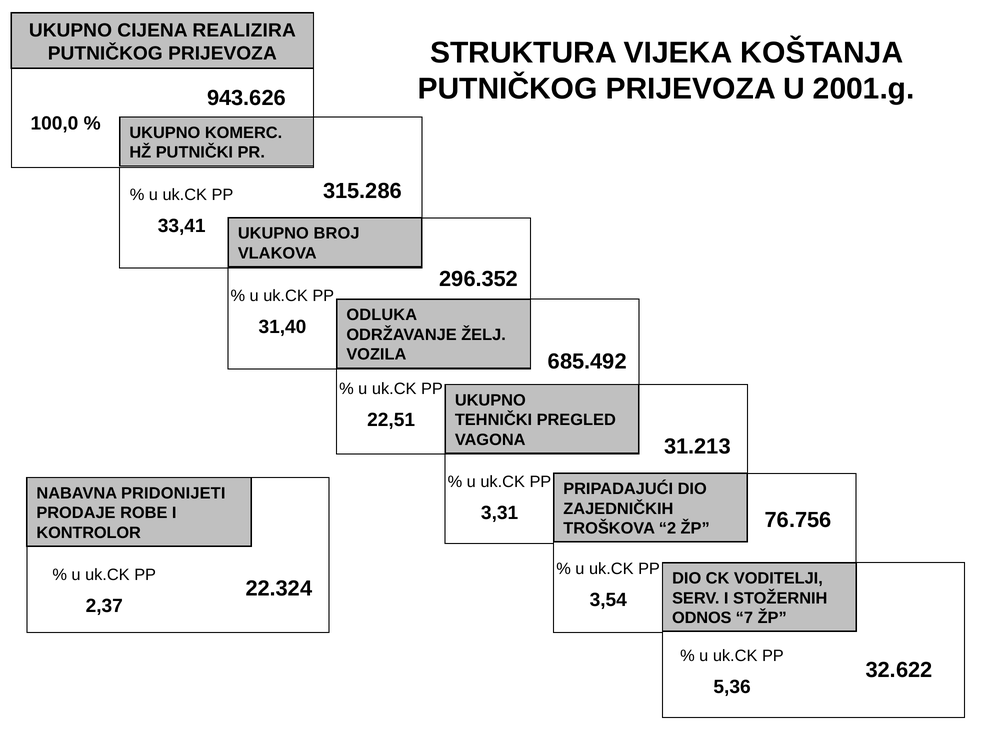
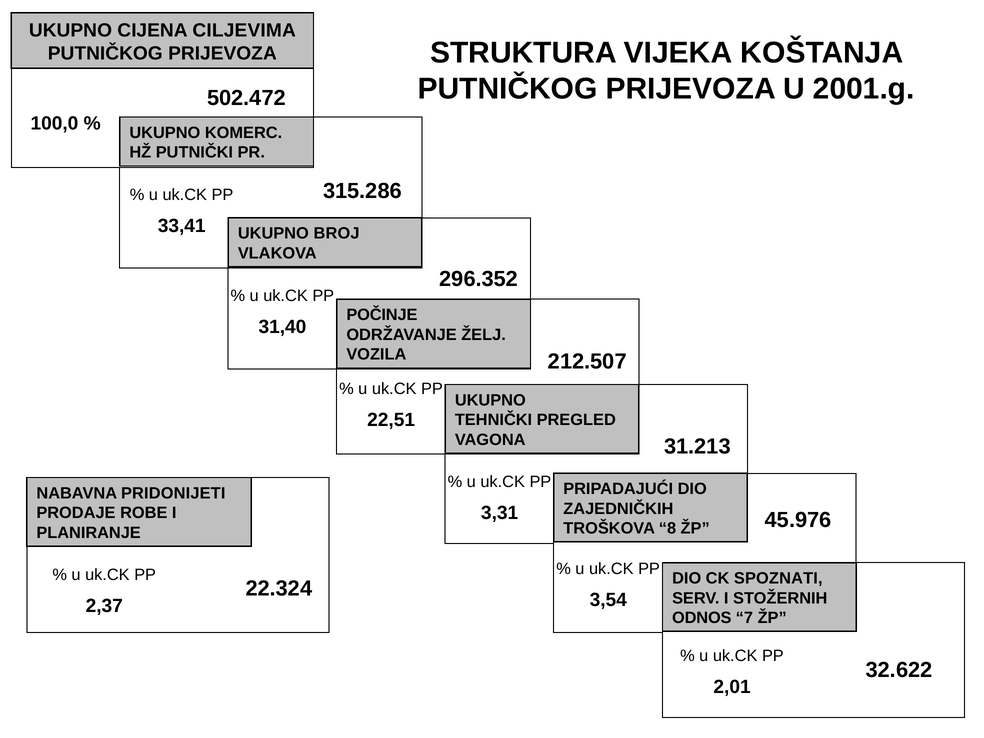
REALIZIRA: REALIZIRA -> CILJEVIMA
943.626: 943.626 -> 502.472
ODLUKA: ODLUKA -> POČINJE
685.492: 685.492 -> 212.507
76.756: 76.756 -> 45.976
2: 2 -> 8
KONTROLOR: KONTROLOR -> PLANIRANJE
VODITELJI: VODITELJI -> SPOZNATI
5,36: 5,36 -> 2,01
